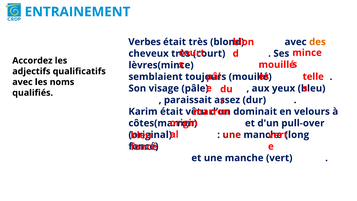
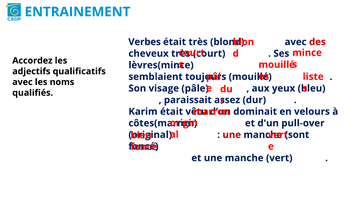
des colour: orange -> red
telle: telle -> liste
long: long -> sont
